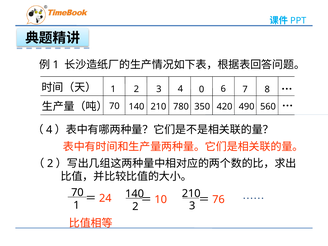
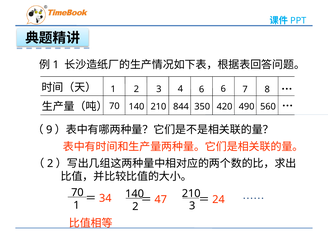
4 0: 0 -> 6
780: 780 -> 844
4 at (49, 130): 4 -> 9
24: 24 -> 34
76: 76 -> 24
10: 10 -> 47
